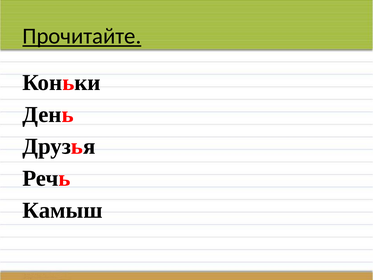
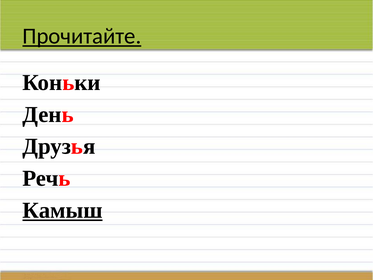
Камыш underline: none -> present
